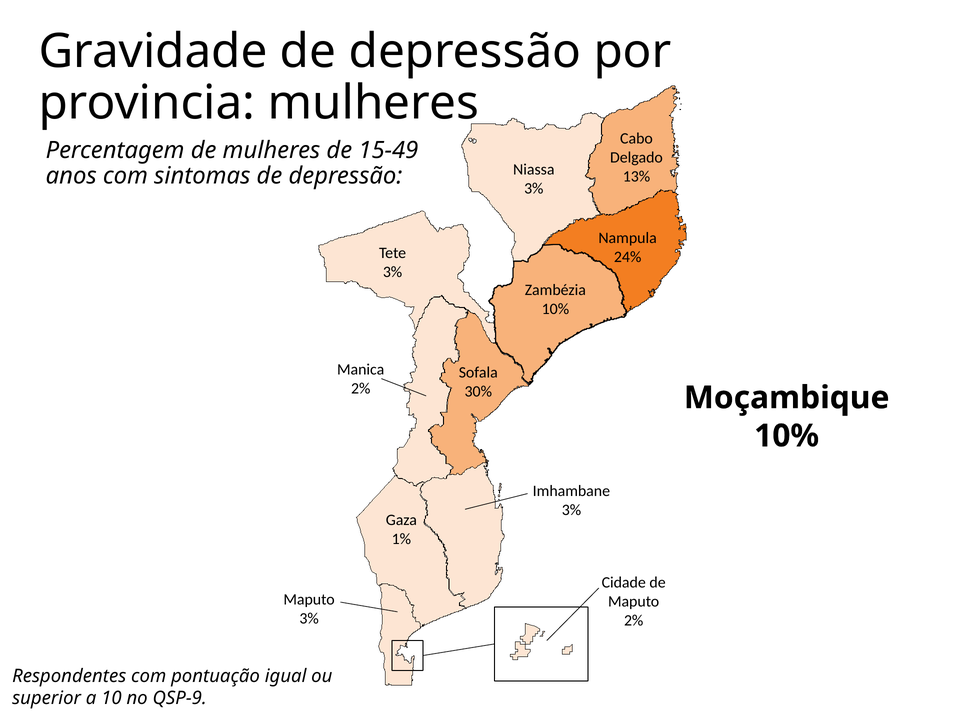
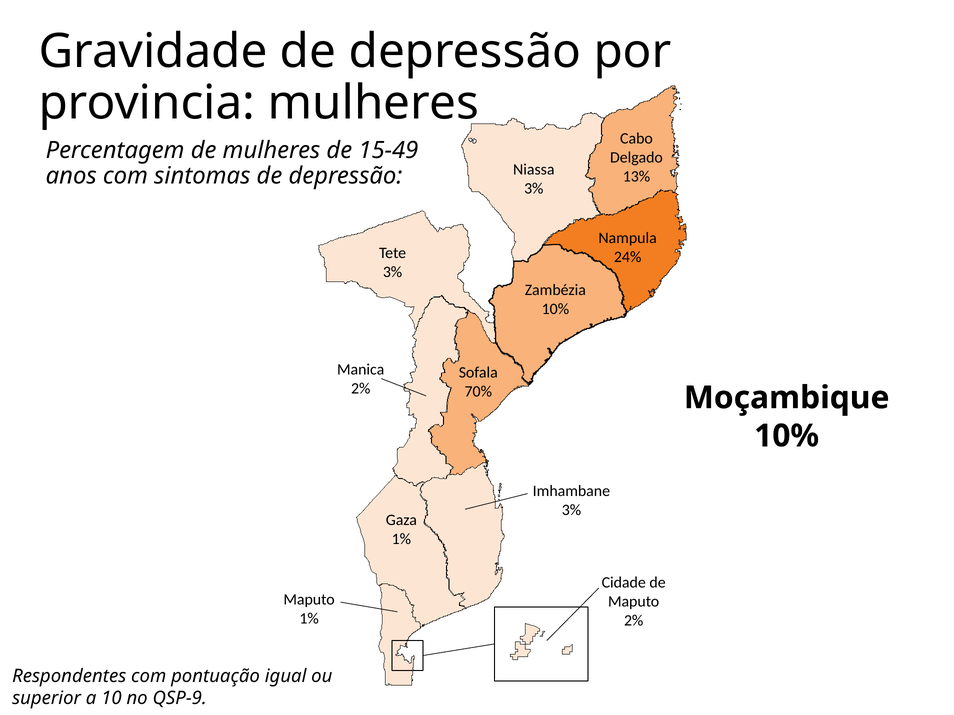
30%: 30% -> 70%
3% at (309, 619): 3% -> 1%
